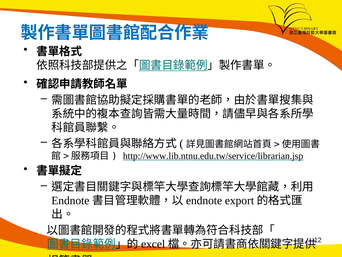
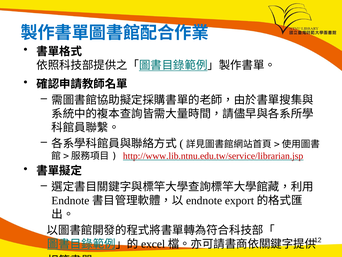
http://www.lib.ntnu.edu.tw/service/librarian.jsp colour: black -> red
